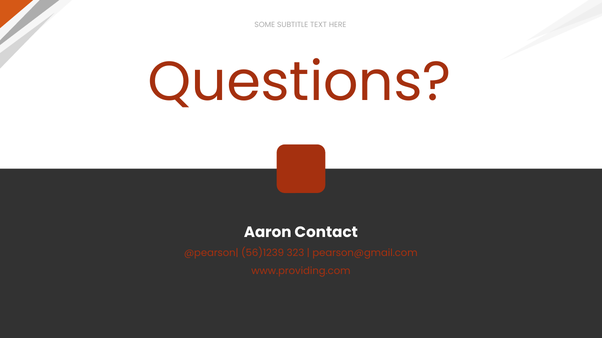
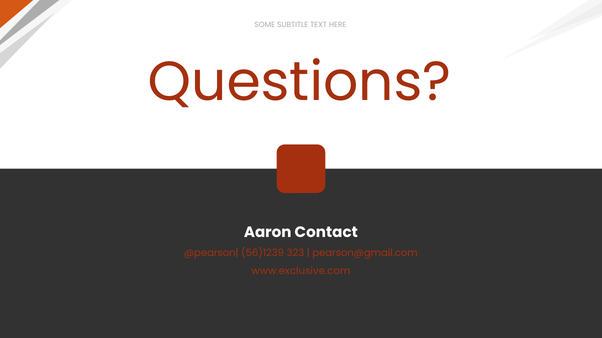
www.providing.com: www.providing.com -> www.exclusive.com
